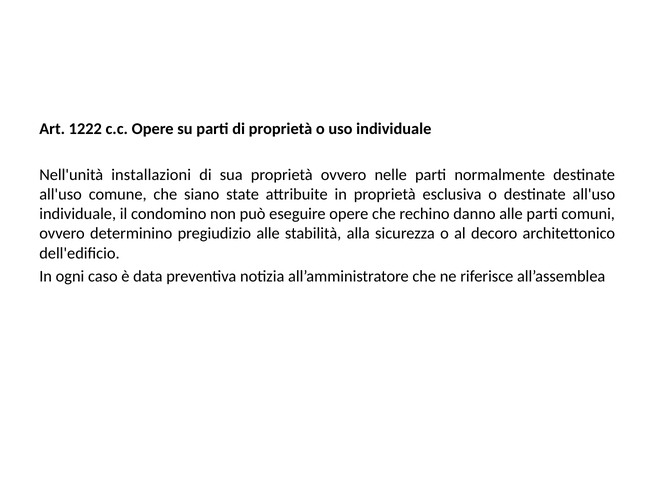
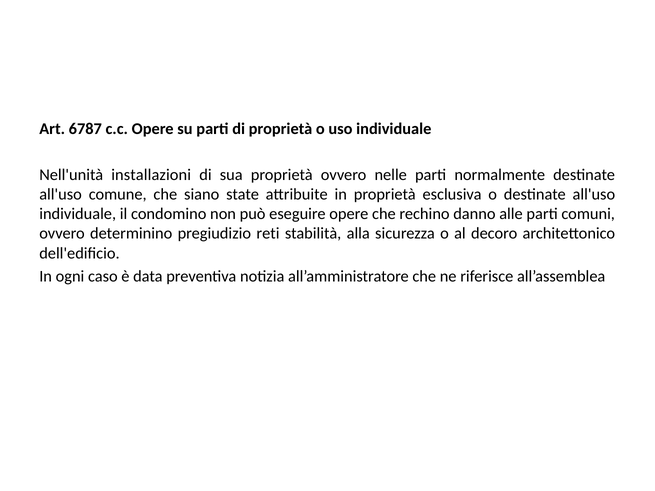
1222: 1222 -> 6787
pregiudizio alle: alle -> reti
